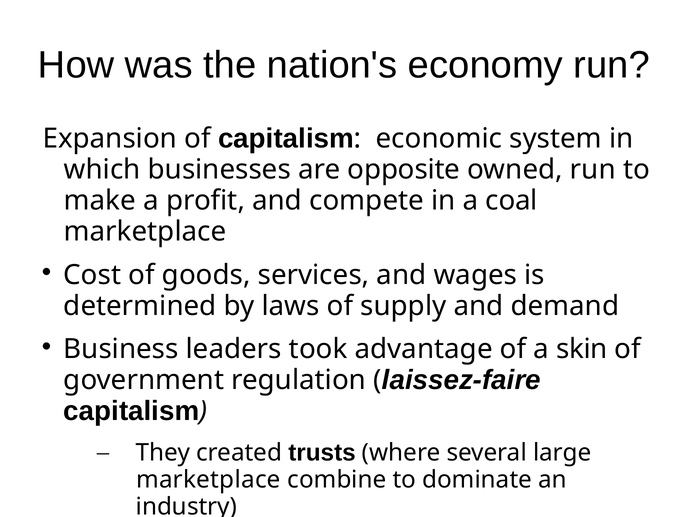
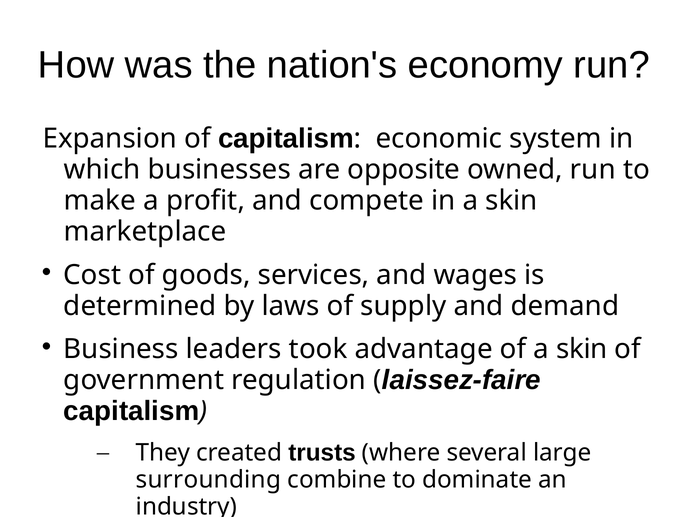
in a coal: coal -> skin
marketplace at (208, 479): marketplace -> surrounding
